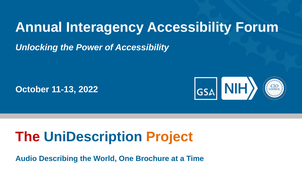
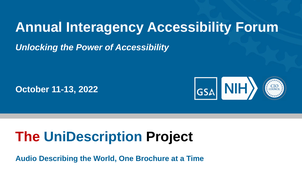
Project colour: orange -> black
